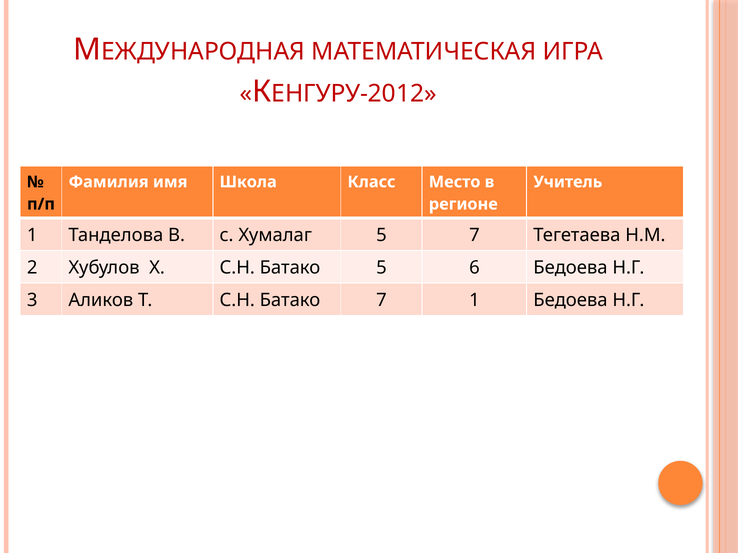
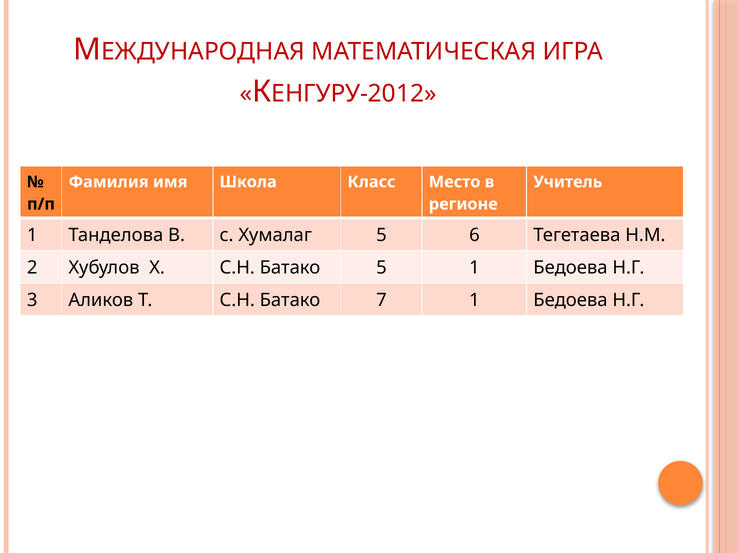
5 7: 7 -> 6
5 6: 6 -> 1
